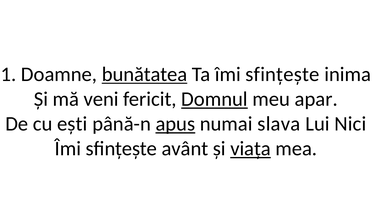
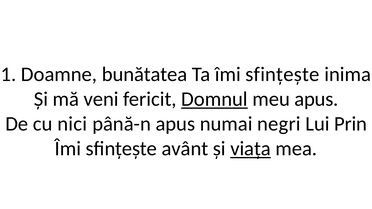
bunătatea underline: present -> none
meu apar: apar -> apus
ești: ești -> nici
apus at (175, 124) underline: present -> none
slava: slava -> negri
Nici: Nici -> Prin
